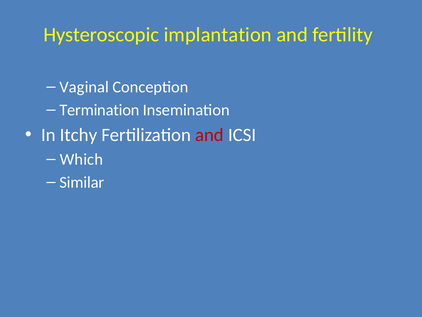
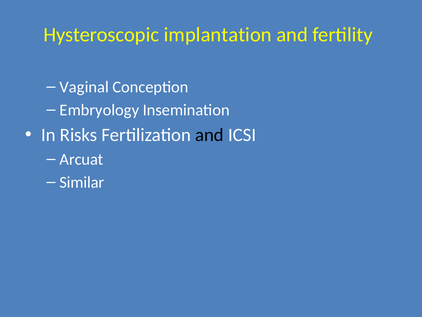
Termination: Termination -> Embryology
Itchy: Itchy -> Risks
and at (209, 135) colour: red -> black
Which: Which -> Arcuat
